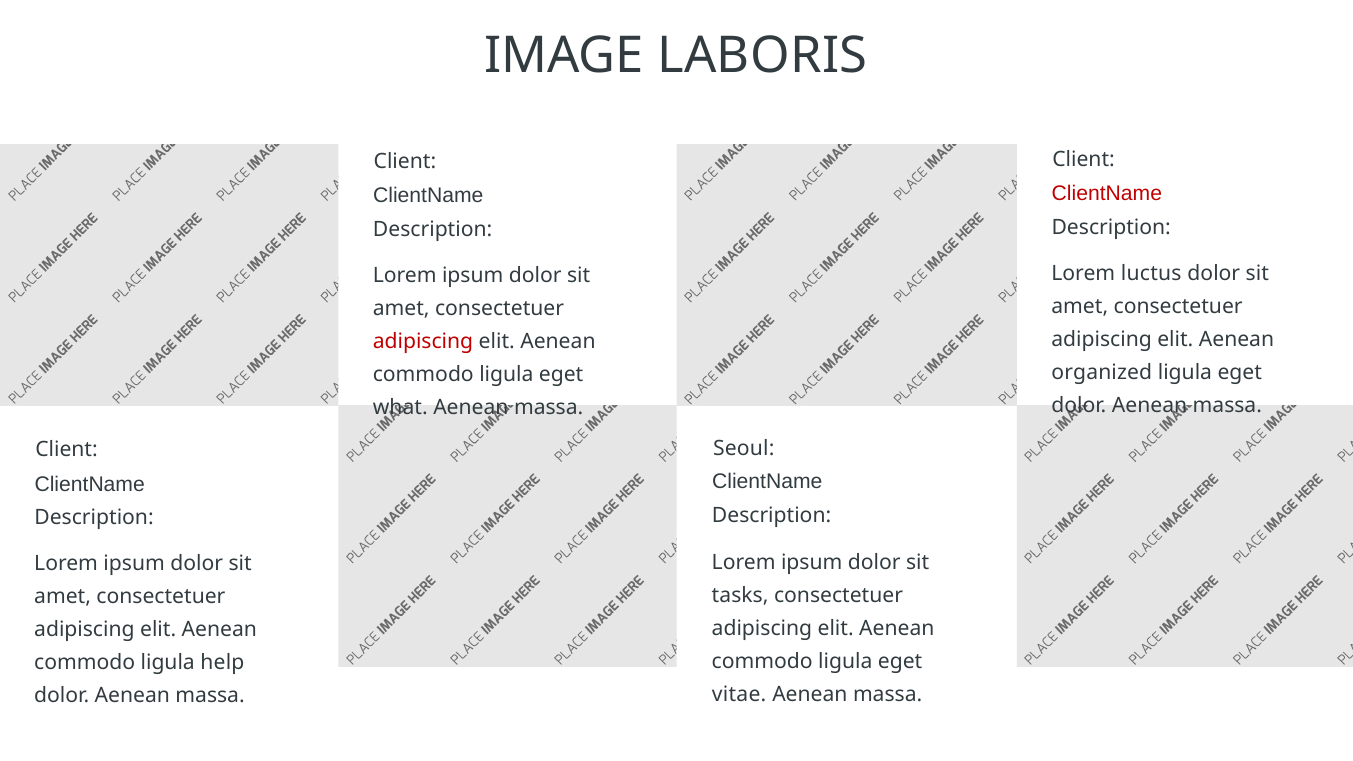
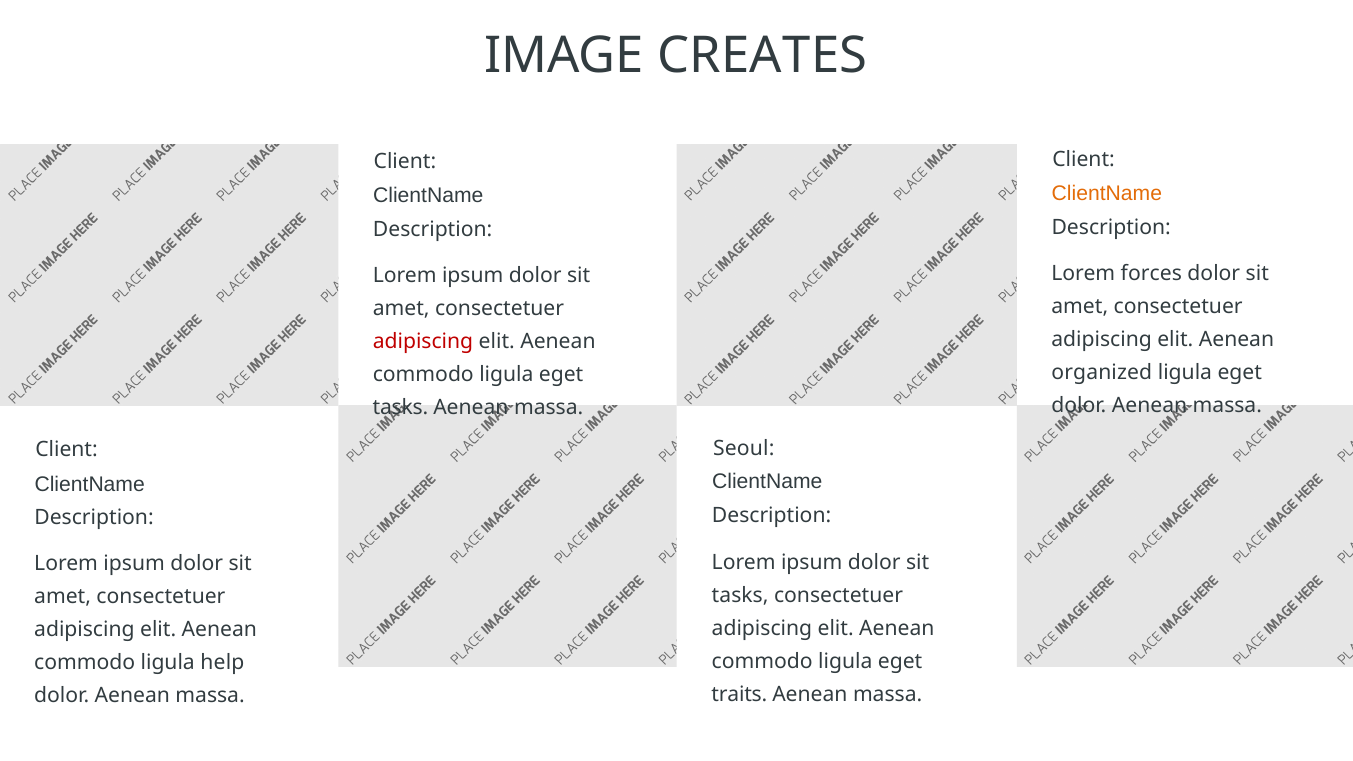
LABORIS: LABORIS -> CREATES
ClientName at (1107, 194) colour: red -> orange
luctus: luctus -> forces
what at (400, 407): what -> tasks
vitae: vitae -> traits
